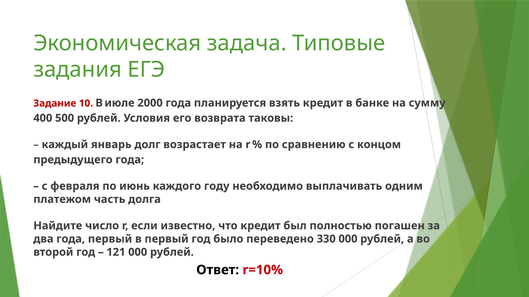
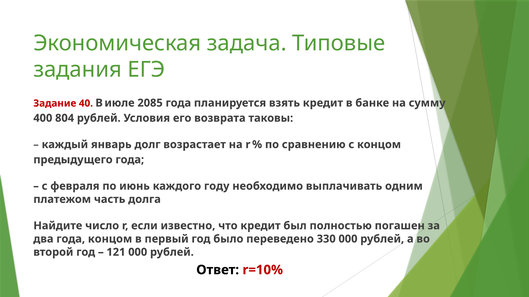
10: 10 -> 40
2000: 2000 -> 2085
500: 500 -> 804
года первый: первый -> концом
